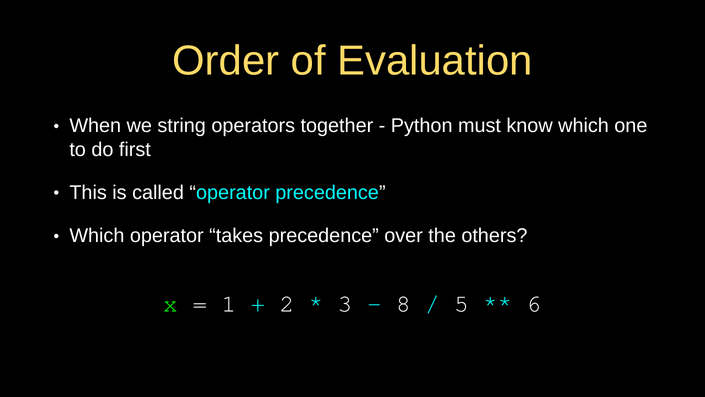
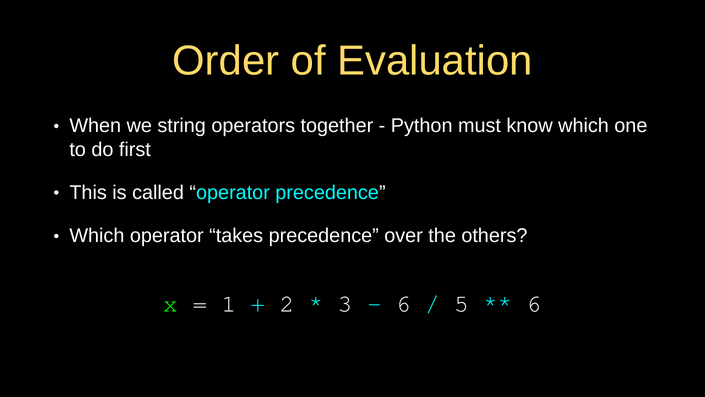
8 at (403, 303): 8 -> 6
